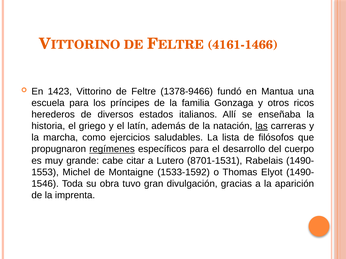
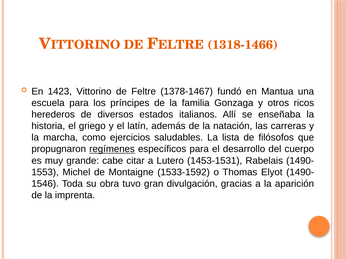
4161-1466: 4161-1466 -> 1318-1466
1378-9466: 1378-9466 -> 1378-1467
las underline: present -> none
8701-1531: 8701-1531 -> 1453-1531
